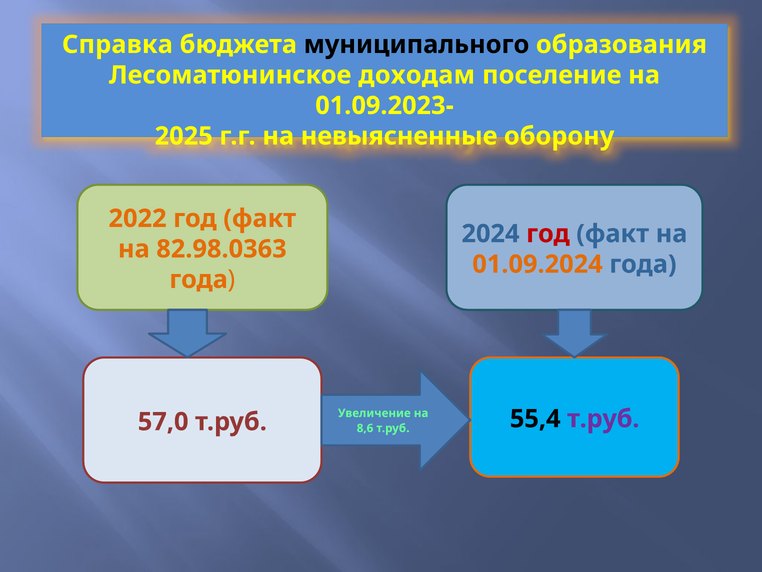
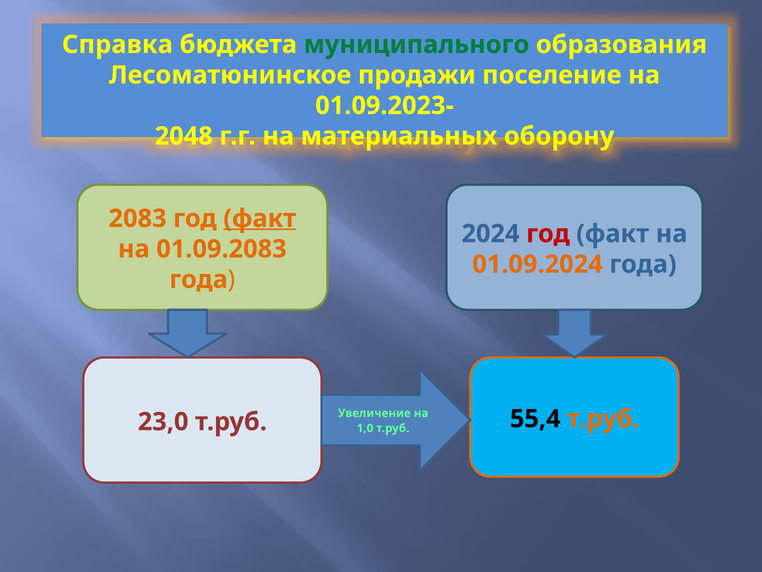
муниципального colour: black -> green
доходам: доходам -> продажи
2025: 2025 -> 2048
невыясненные: невыясненные -> материальных
2022: 2022 -> 2083
факт at (260, 218) underline: none -> present
82.98.0363: 82.98.0363 -> 01.09.2083
57,0: 57,0 -> 23,0
т.руб at (603, 418) colour: purple -> orange
8,6: 8,6 -> 1,0
